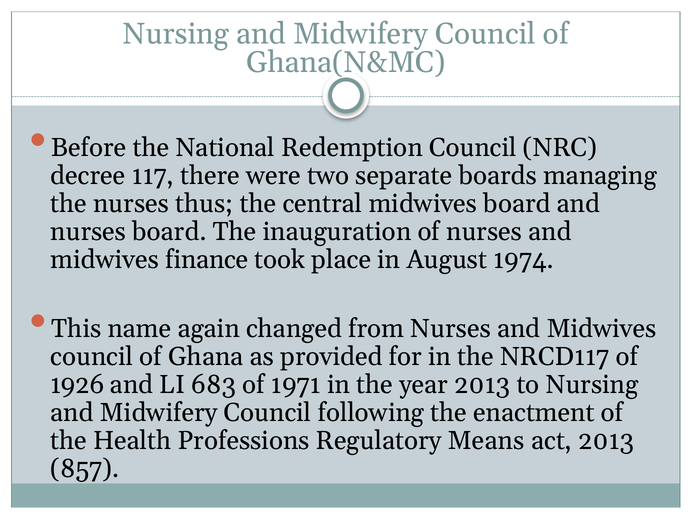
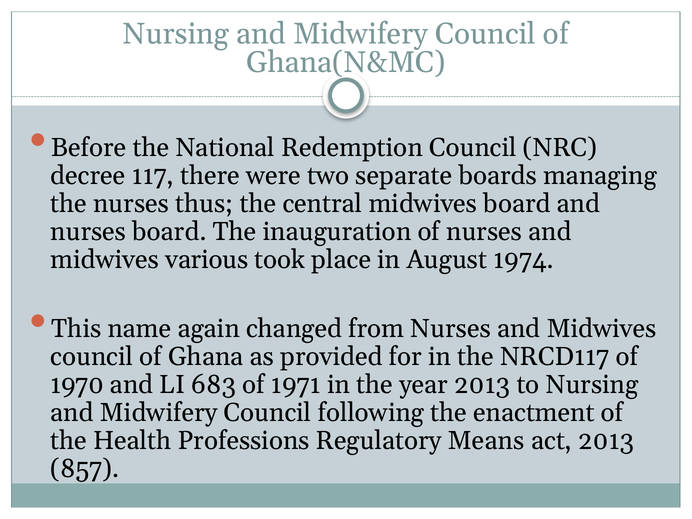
finance: finance -> various
1926: 1926 -> 1970
